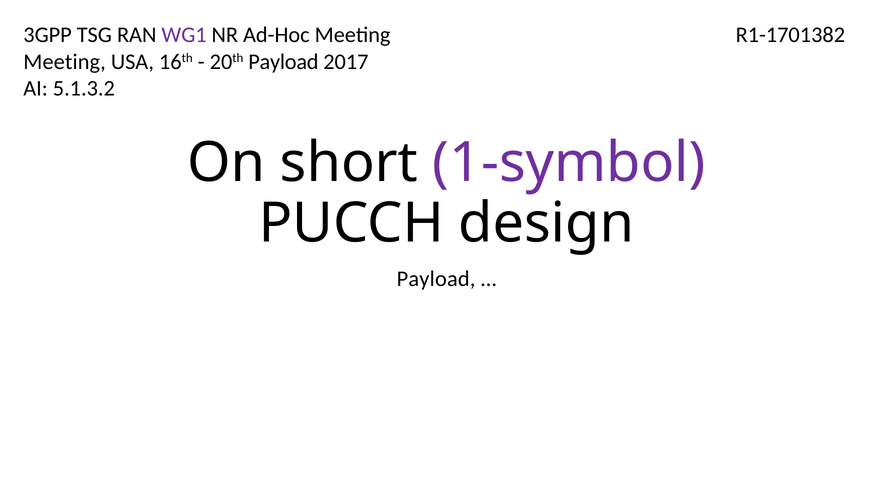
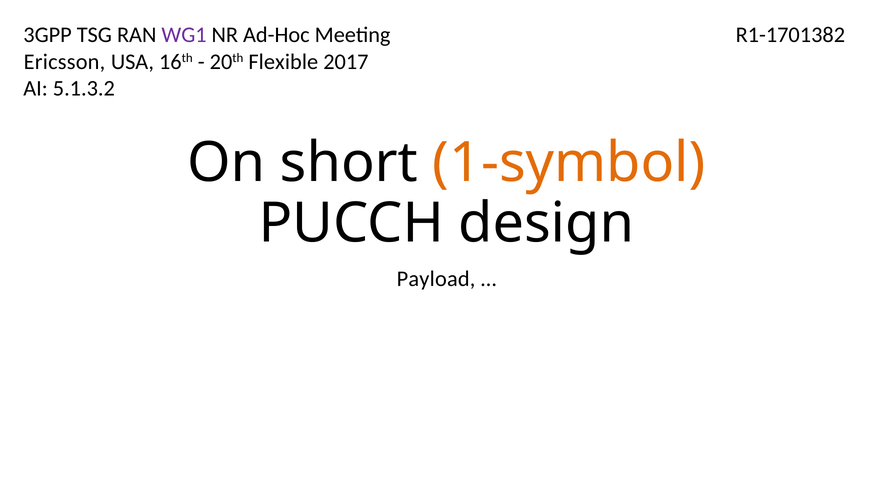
Meeting at (65, 62): Meeting -> Ericsson
20th Payload: Payload -> Flexible
1-symbol colour: purple -> orange
